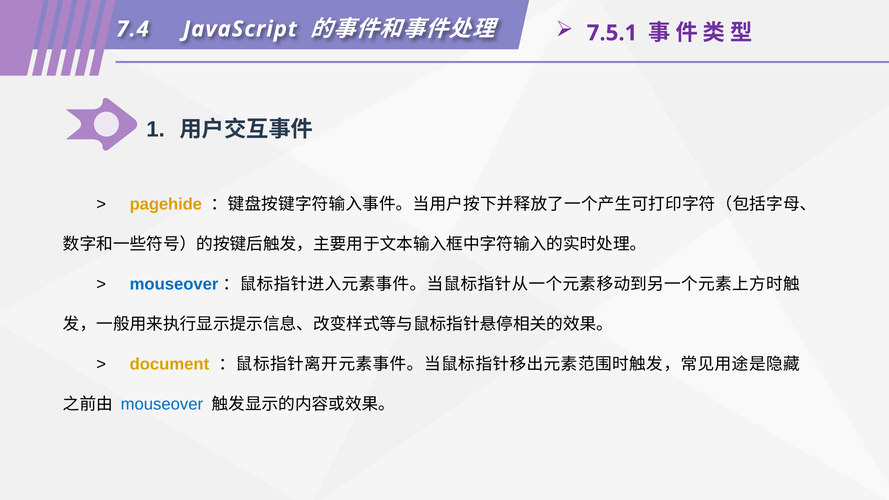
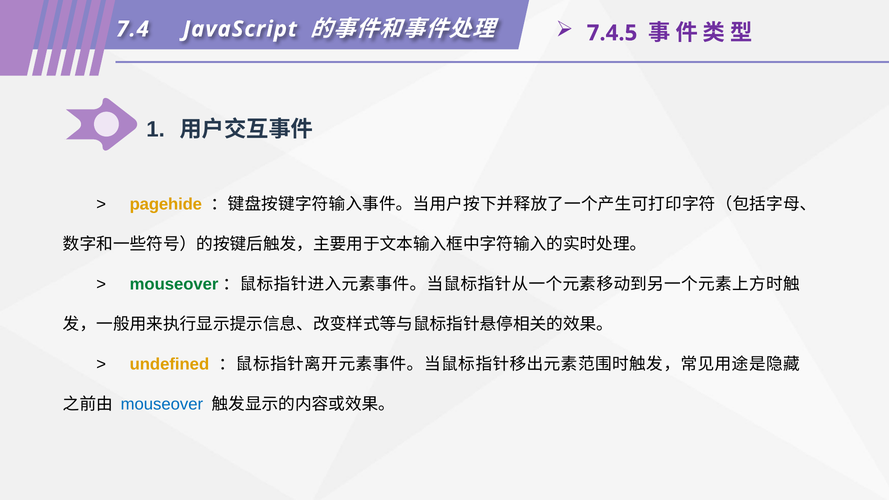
7.5.1: 7.5.1 -> 7.4.5
mouseover at (174, 284) colour: blue -> green
document: document -> undefined
